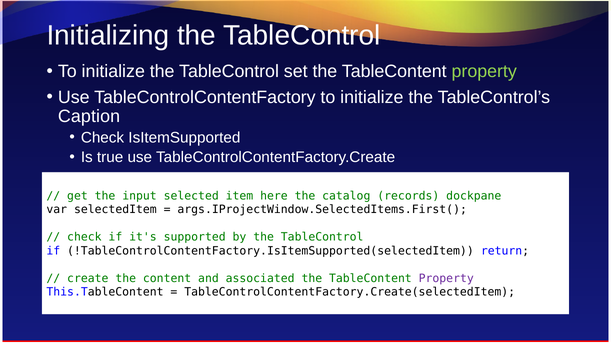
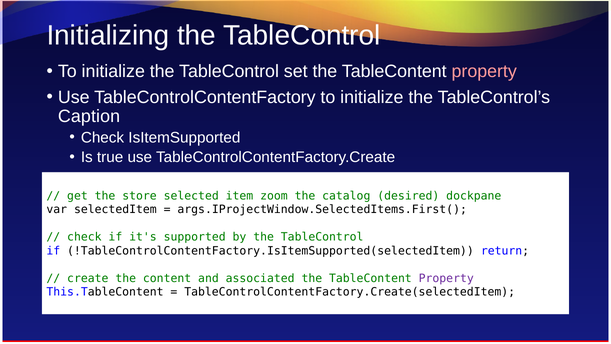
property at (484, 71) colour: light green -> pink
input: input -> store
here: here -> zoom
records: records -> desired
